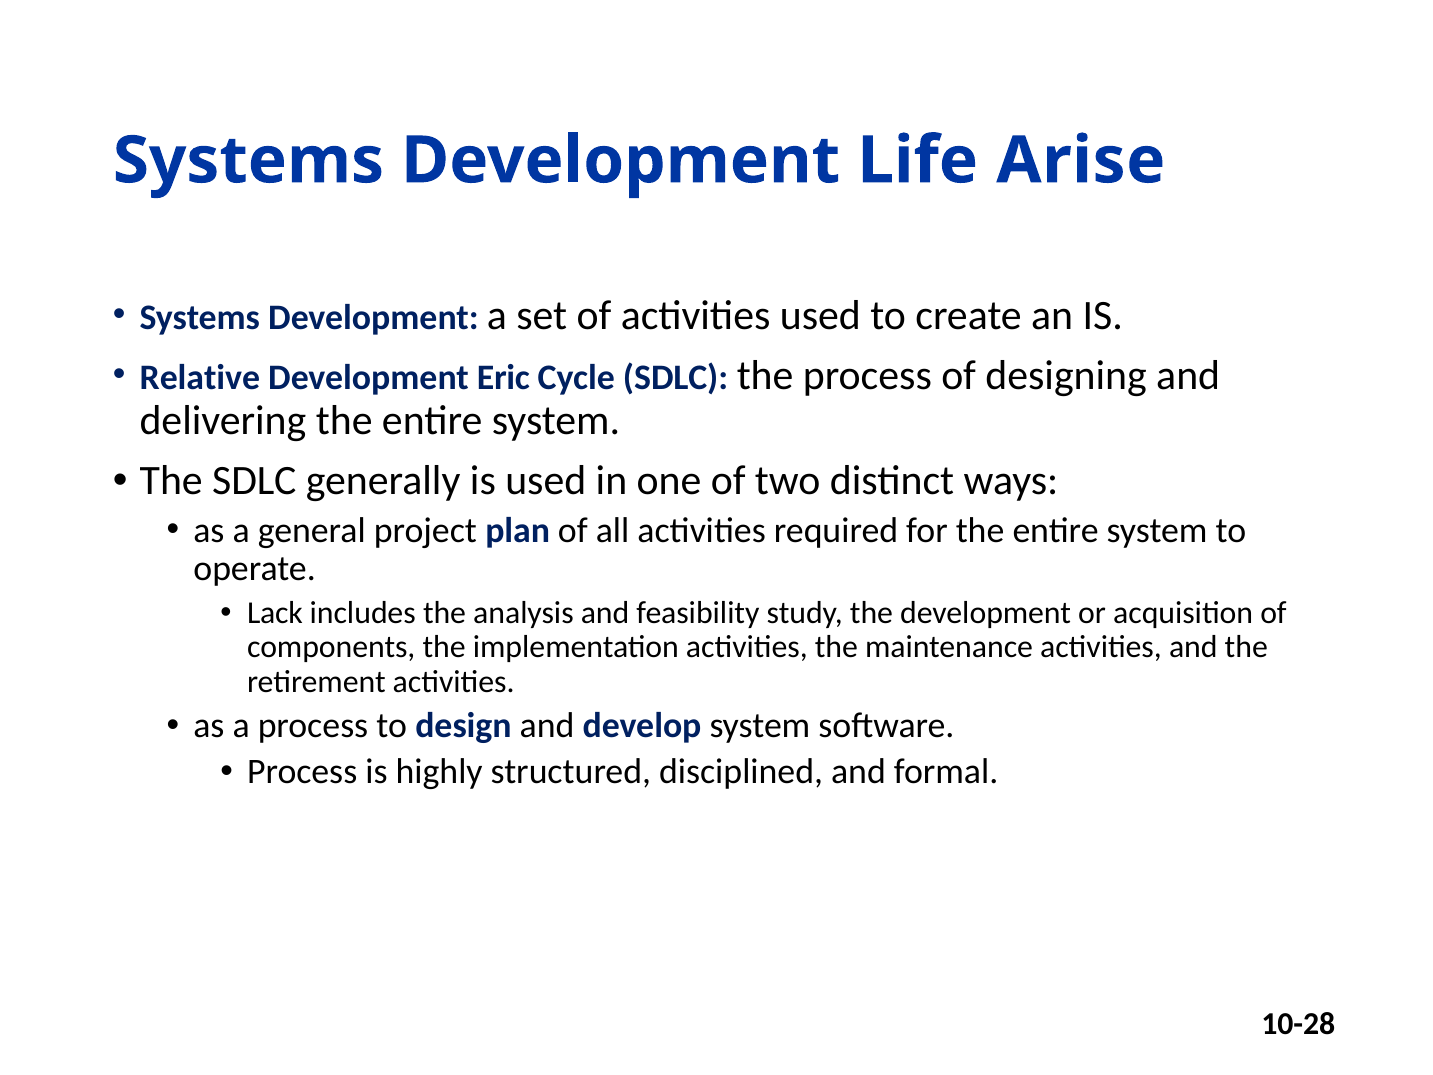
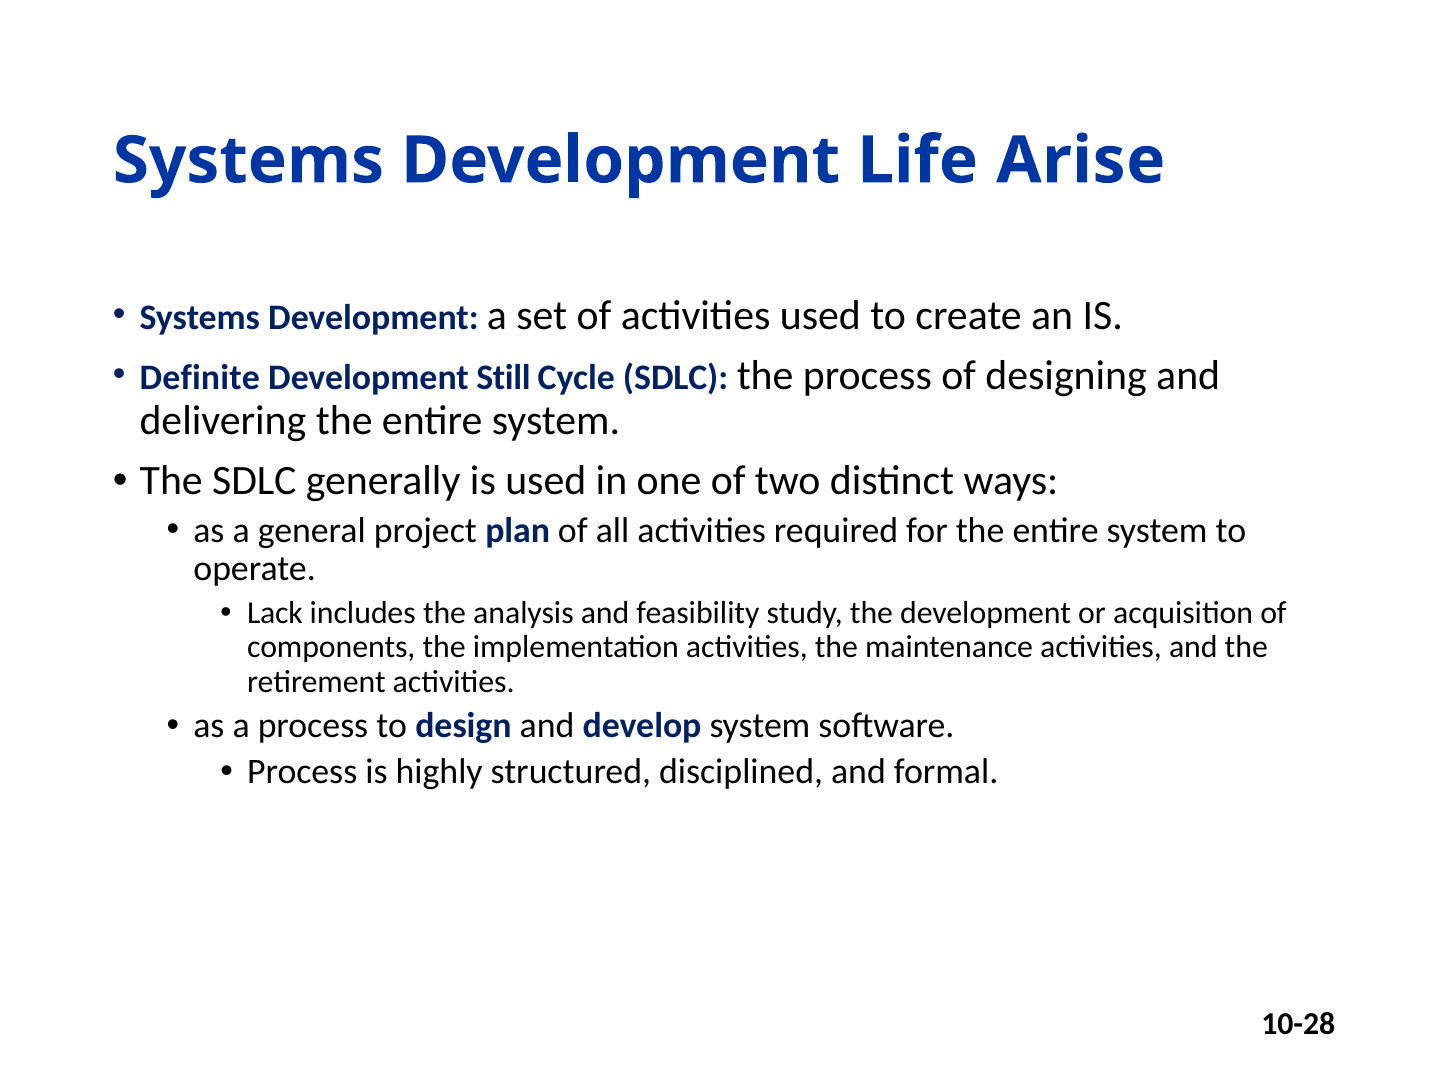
Relative: Relative -> Definite
Eric: Eric -> Still
